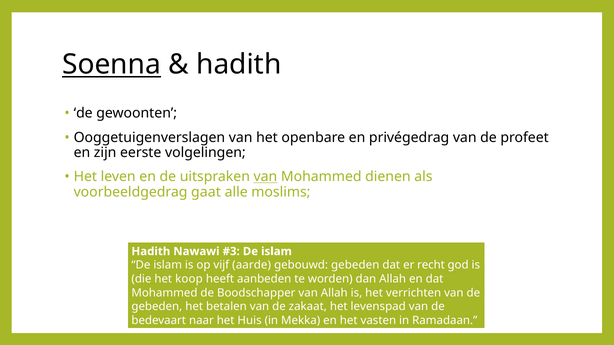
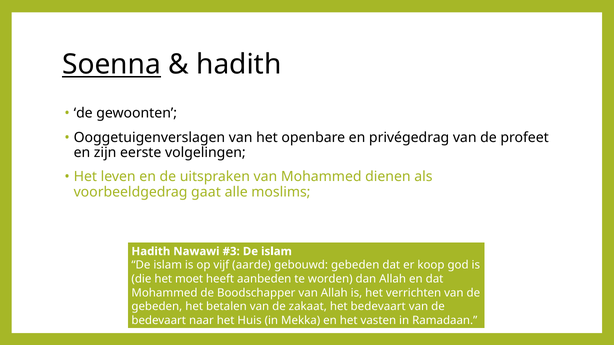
van at (265, 177) underline: present -> none
recht: recht -> koop
koop: koop -> moet
het levenspad: levenspad -> bedevaart
